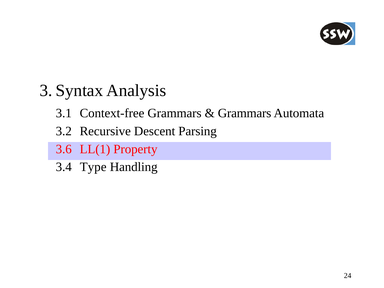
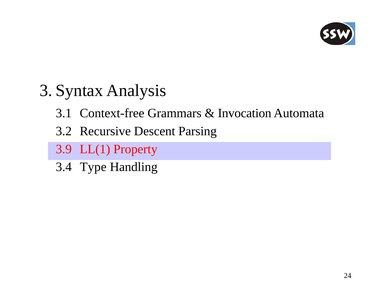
Grammars at (245, 113): Grammars -> Invocation
3.6: 3.6 -> 3.9
